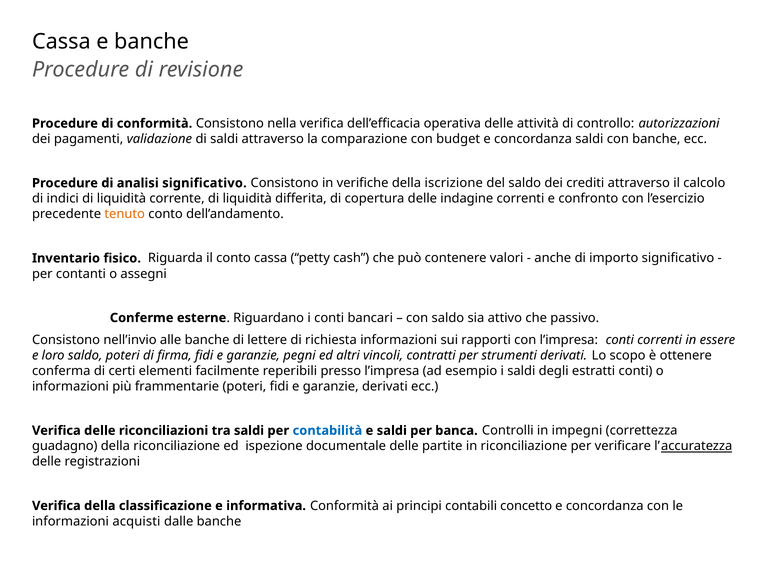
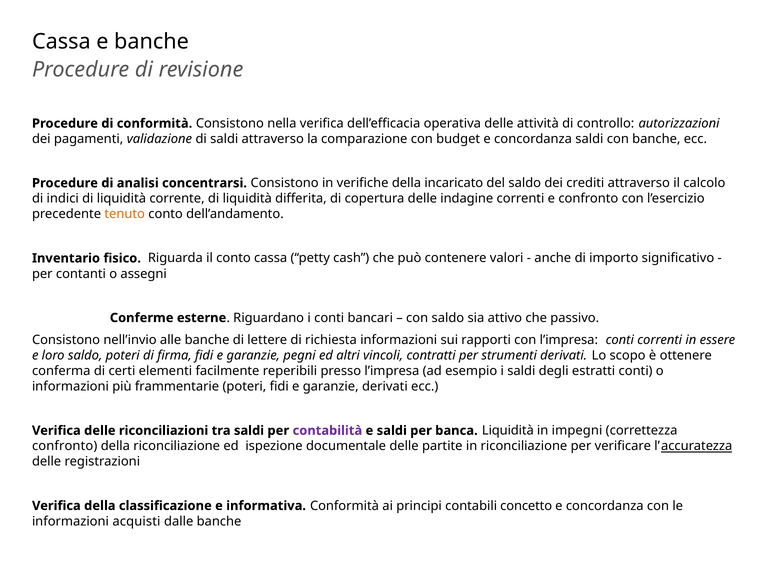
analisi significativo: significativo -> concentrarsi
iscrizione: iscrizione -> incaricato
contabilità colour: blue -> purple
banca Controlli: Controlli -> Liquidità
guadagno at (65, 447): guadagno -> confronto
